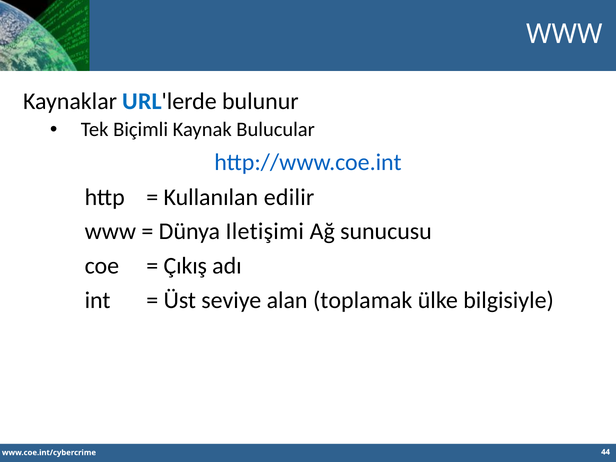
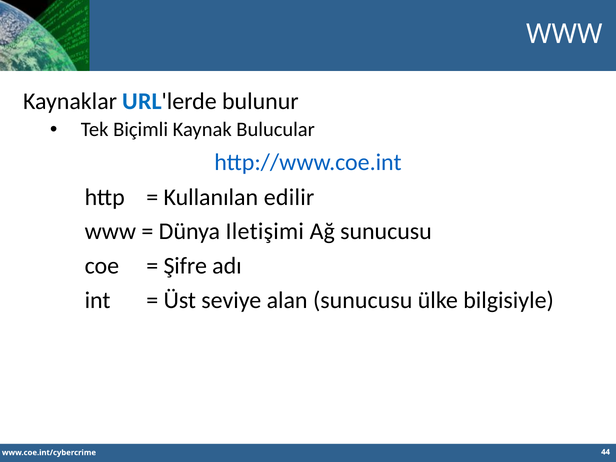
Çıkış: Çıkış -> Şifre
alan toplamak: toplamak -> sunucusu
